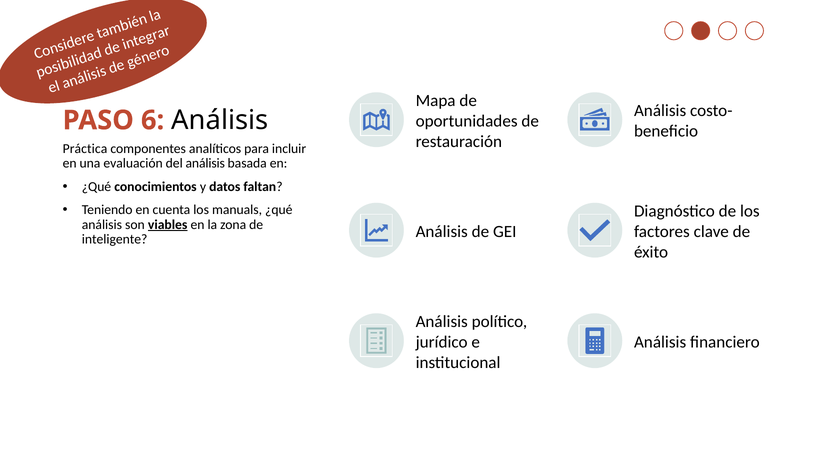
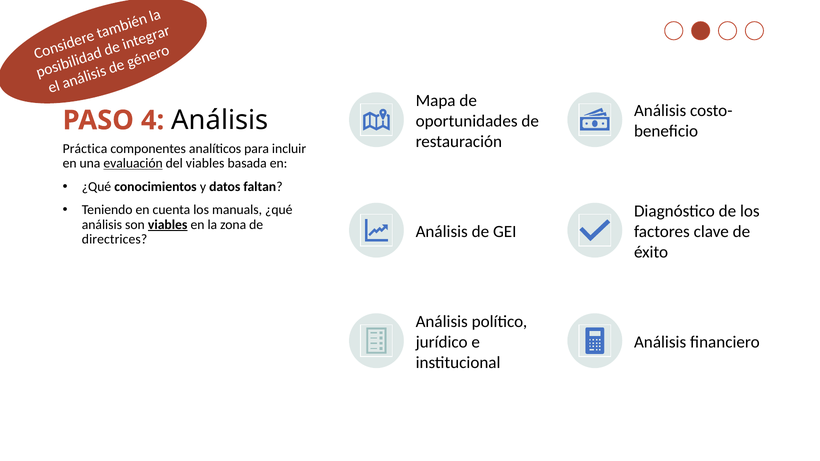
6: 6 -> 4
evaluación underline: none -> present
del análisis: análisis -> viables
inteligente: inteligente -> directrices
